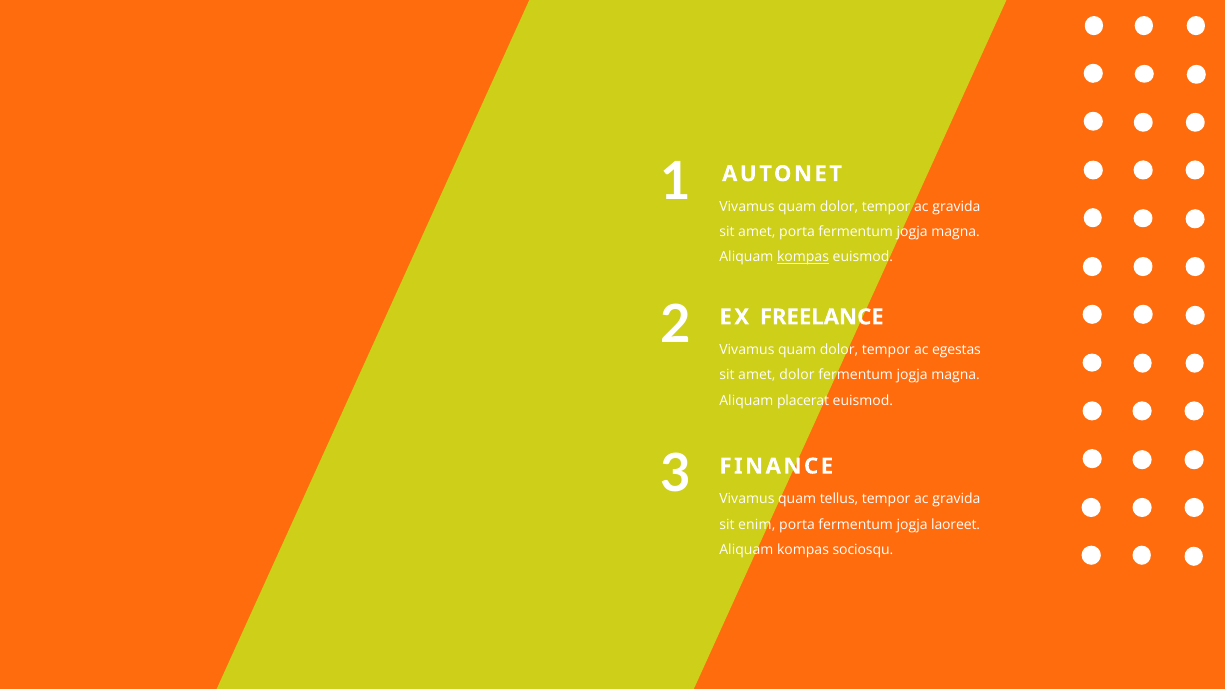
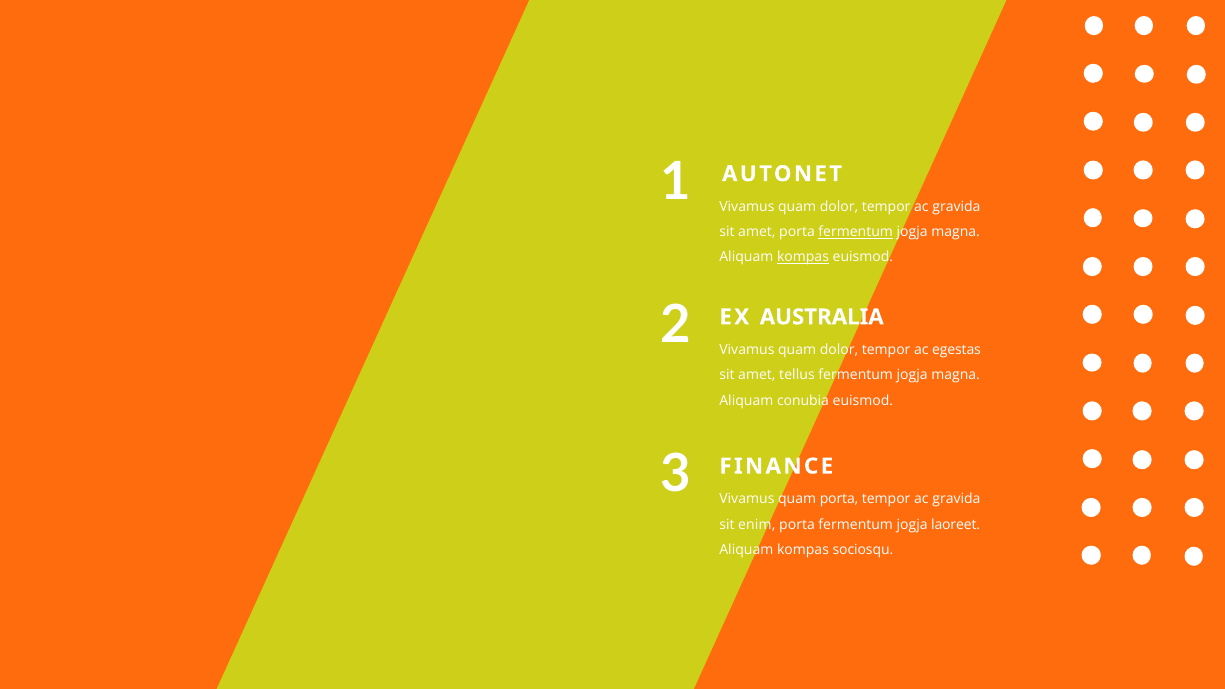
fermentum at (856, 232) underline: none -> present
FREELANCE: FREELANCE -> AUSTRALIA
amet dolor: dolor -> tellus
placerat: placerat -> conubia
quam tellus: tellus -> porta
